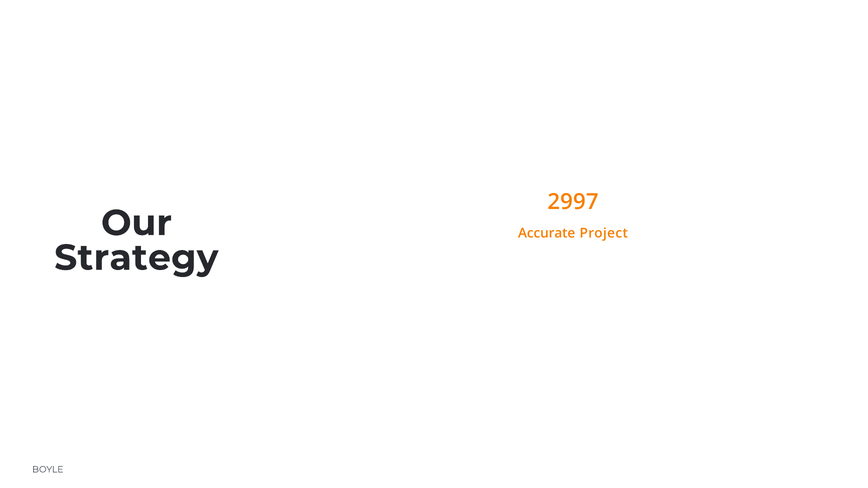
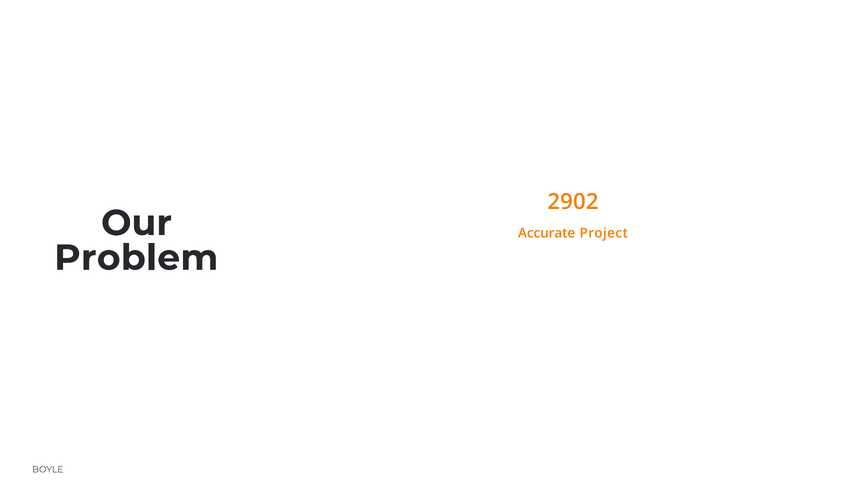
2997: 2997 -> 2902
Strategy: Strategy -> Problem
